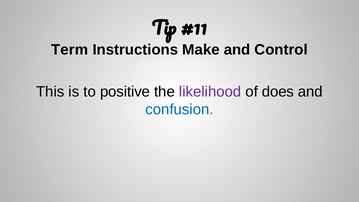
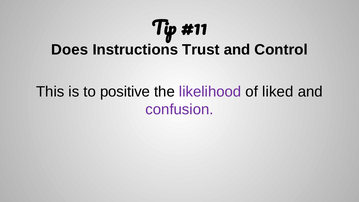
Term: Term -> Does
Make: Make -> Trust
does: does -> liked
confusion colour: blue -> purple
